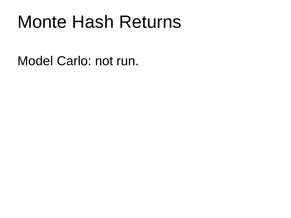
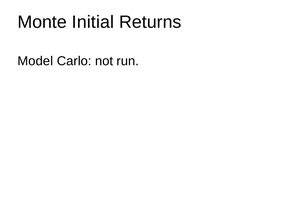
Hash: Hash -> Initial
